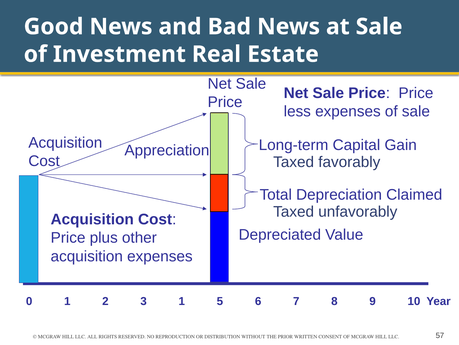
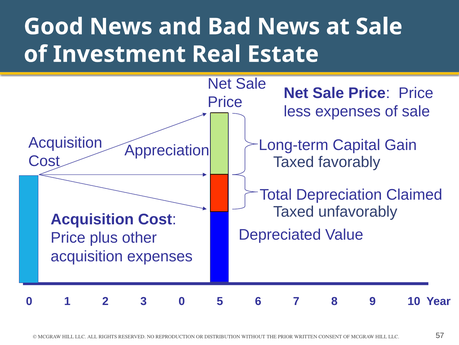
3 1: 1 -> 0
